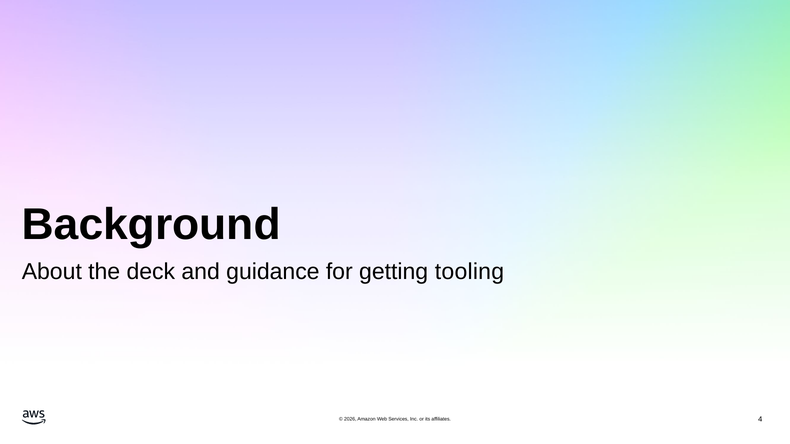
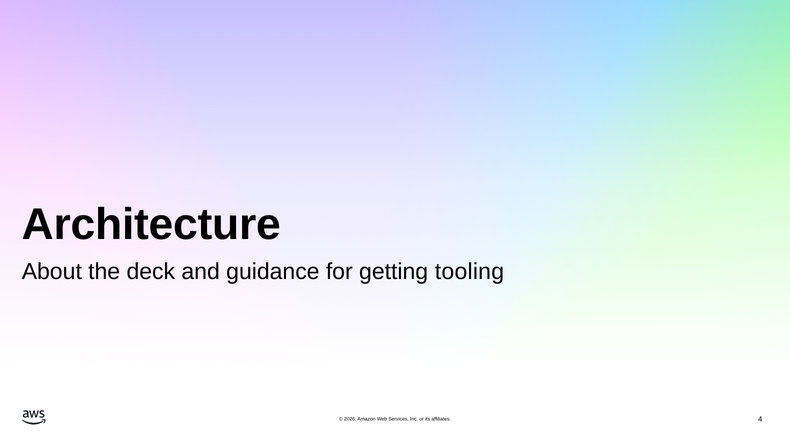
Background: Background -> Architecture
